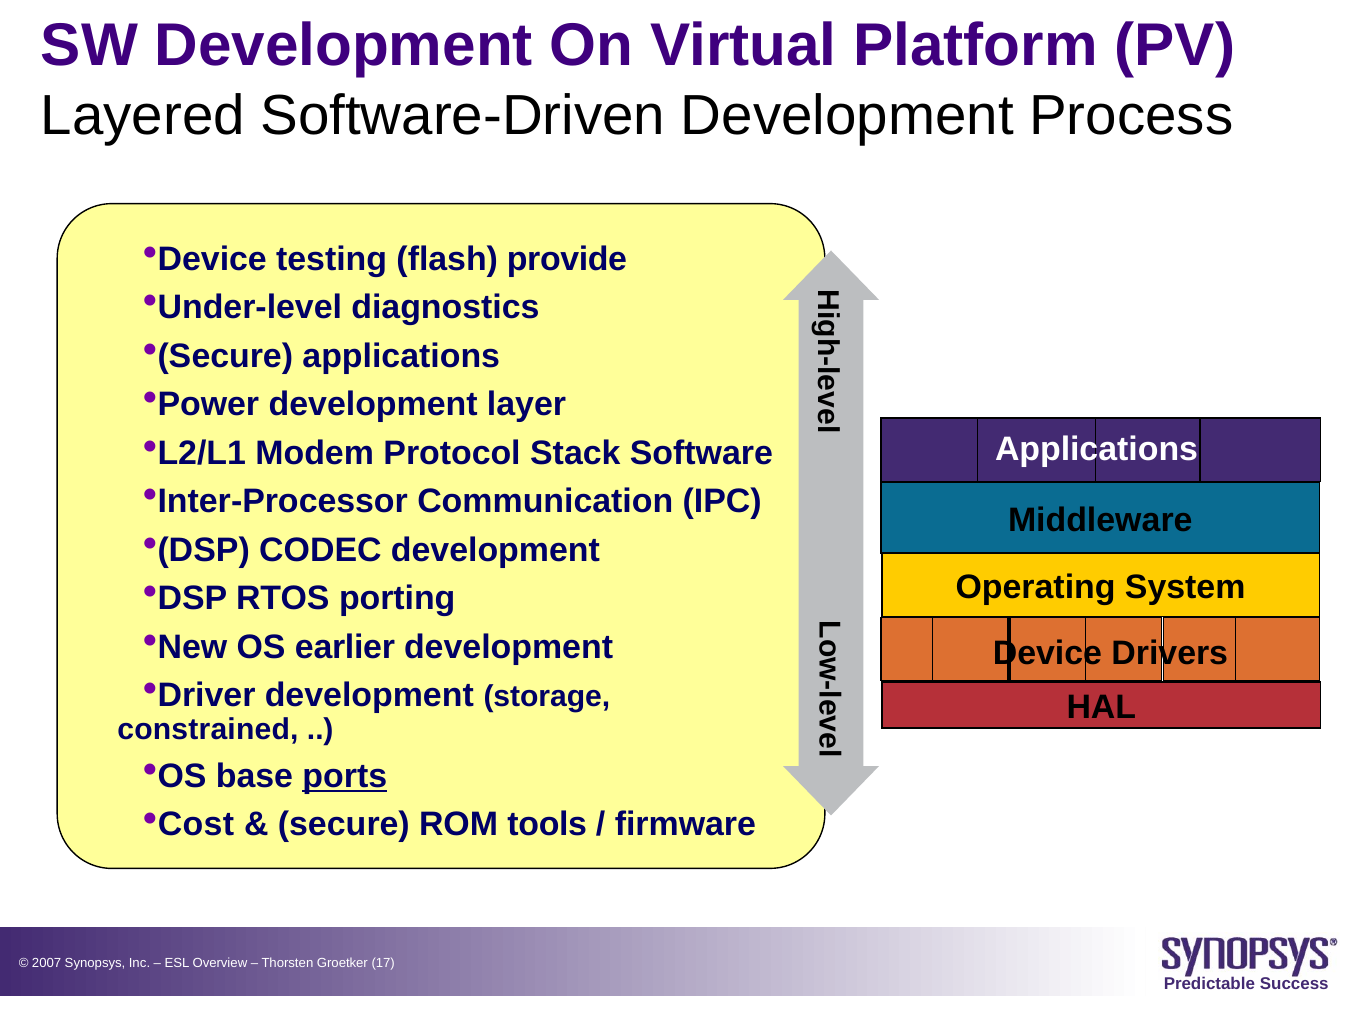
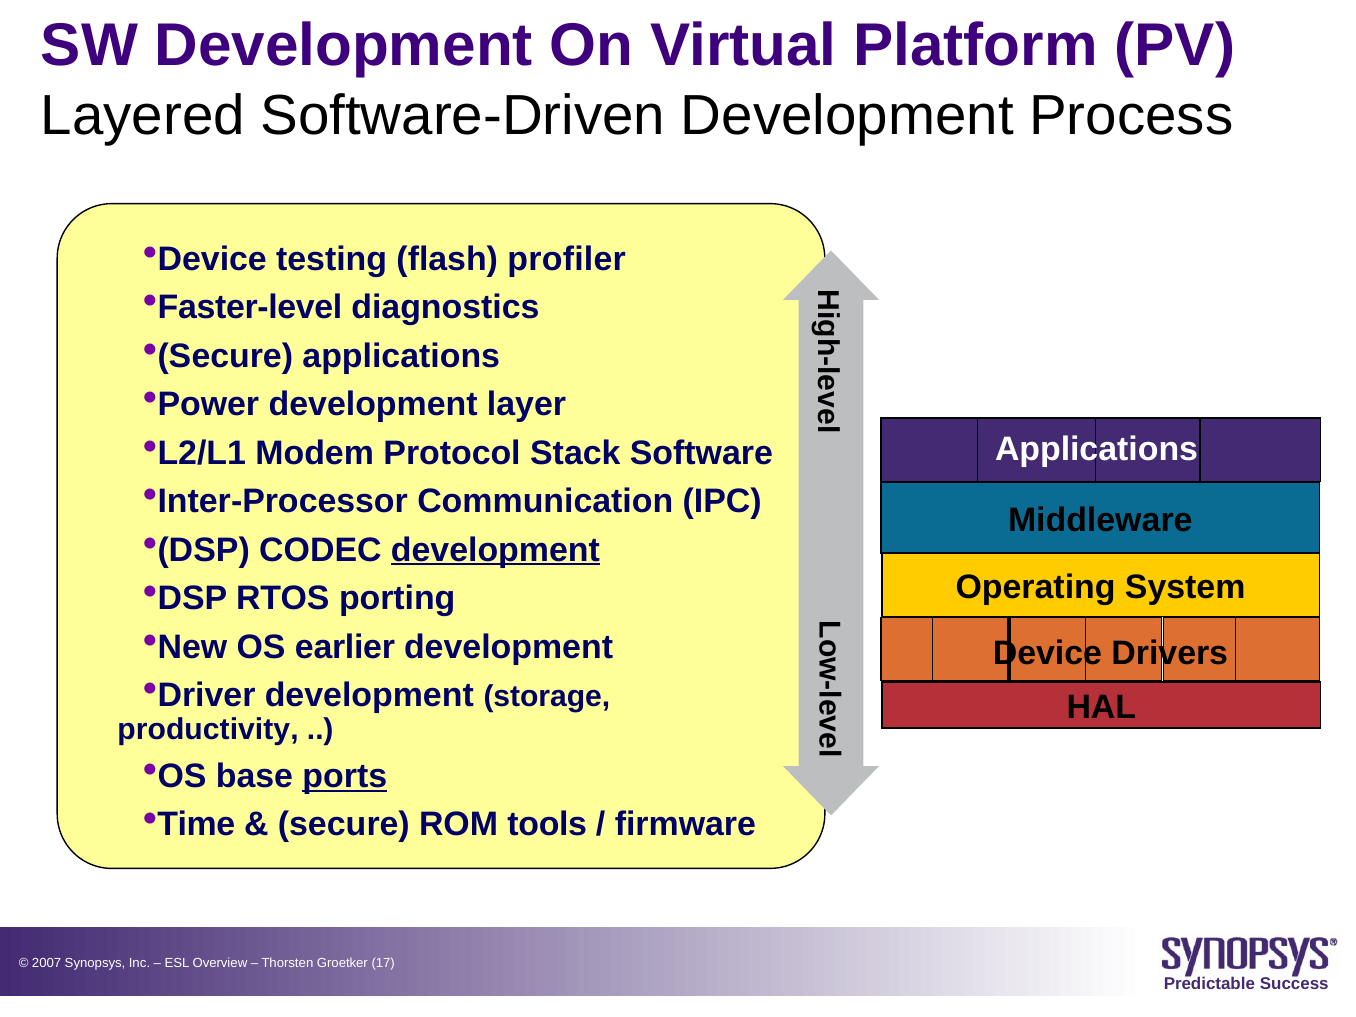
provide: provide -> profiler
Under-level: Under-level -> Faster-level
development at (495, 550) underline: none -> present
constrained: constrained -> productivity
Cost: Cost -> Time
